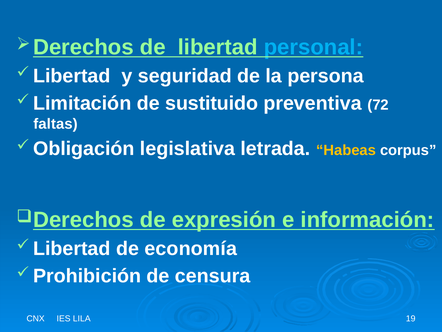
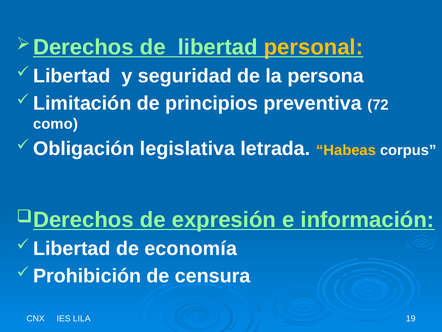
personal colour: light blue -> yellow
sustituido: sustituido -> principios
faltas: faltas -> como
